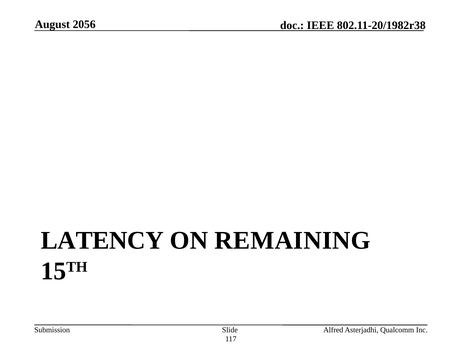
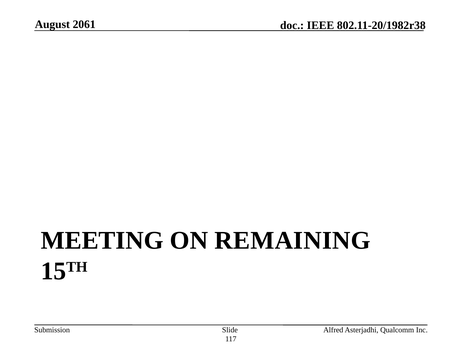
2056: 2056 -> 2061
LATENCY: LATENCY -> MEETING
